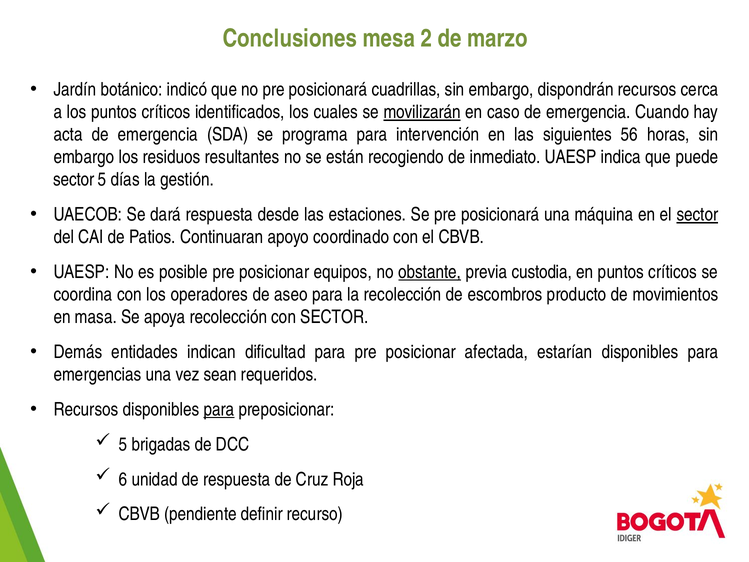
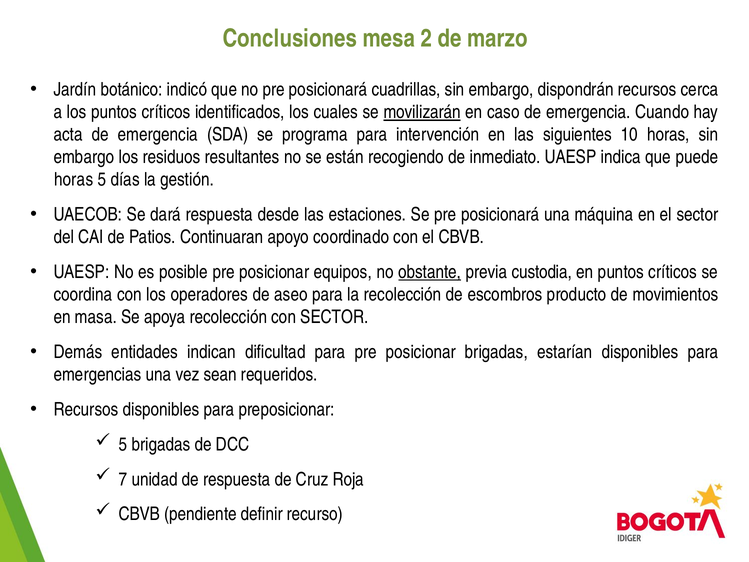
56: 56 -> 10
sector at (74, 180): sector -> horas
sector at (697, 215) underline: present -> none
posicionar afectada: afectada -> brigadas
para at (219, 409) underline: present -> none
6: 6 -> 7
